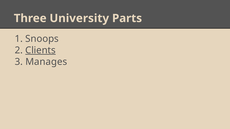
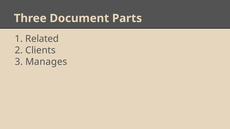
University: University -> Document
Snoops: Snoops -> Related
Clients underline: present -> none
